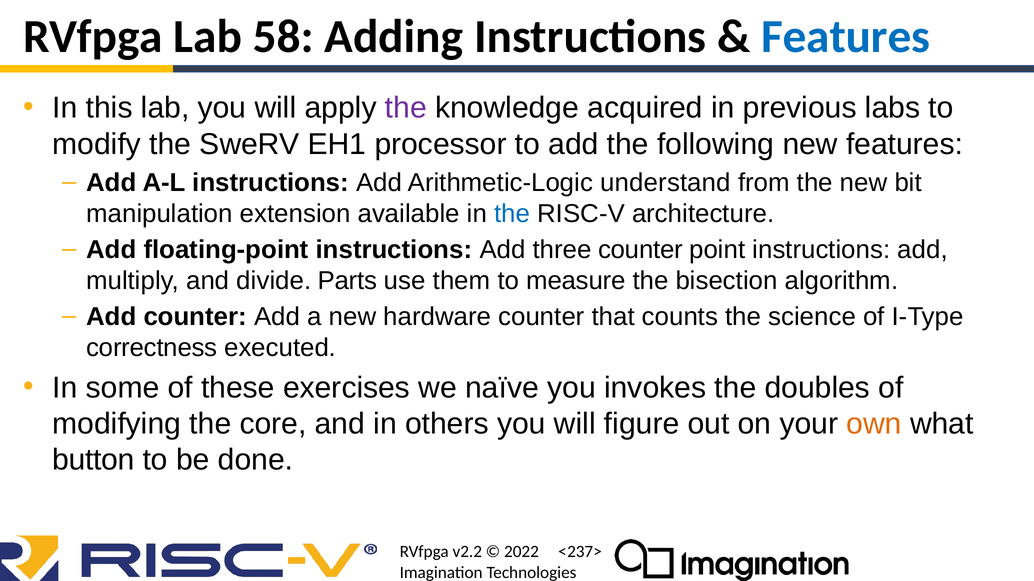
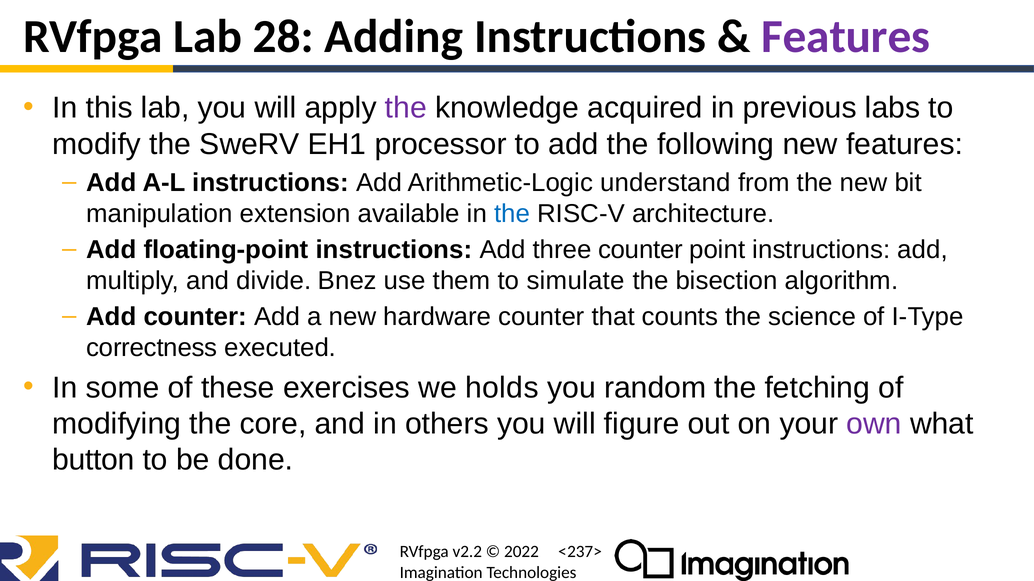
58: 58 -> 28
Features at (846, 37) colour: blue -> purple
Parts: Parts -> Bnez
measure: measure -> simulate
naïve: naïve -> holds
invokes: invokes -> random
doubles: doubles -> fetching
own colour: orange -> purple
